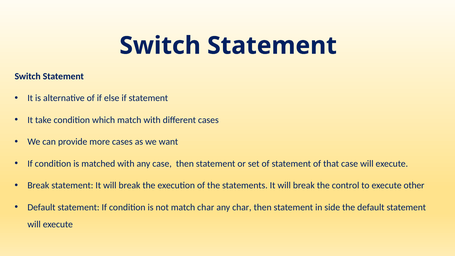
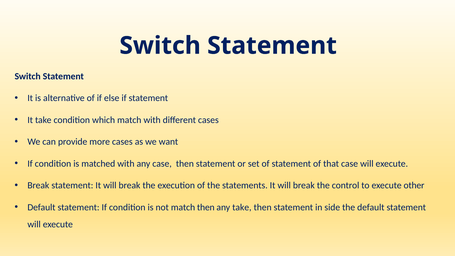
match char: char -> then
any char: char -> take
